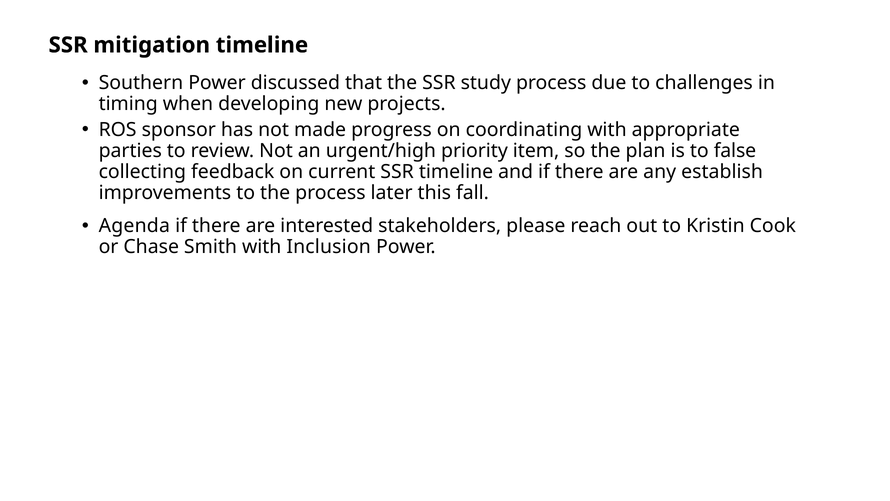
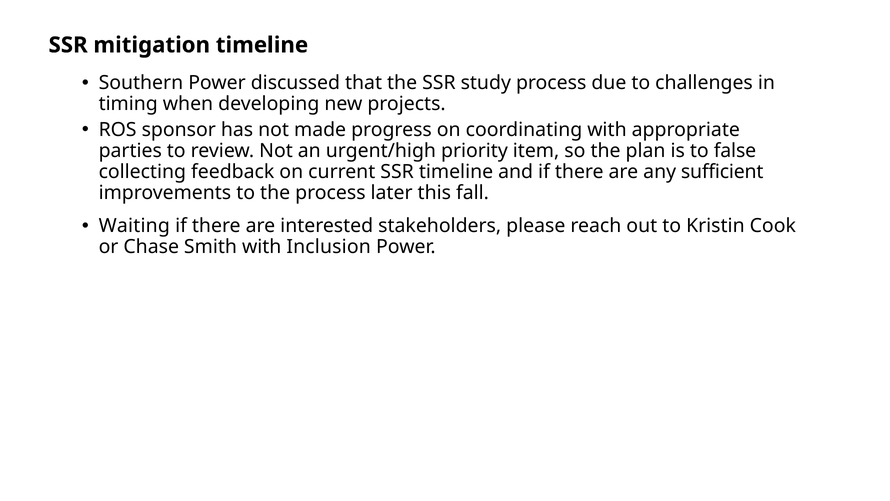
establish: establish -> sufficient
Agenda: Agenda -> Waiting
